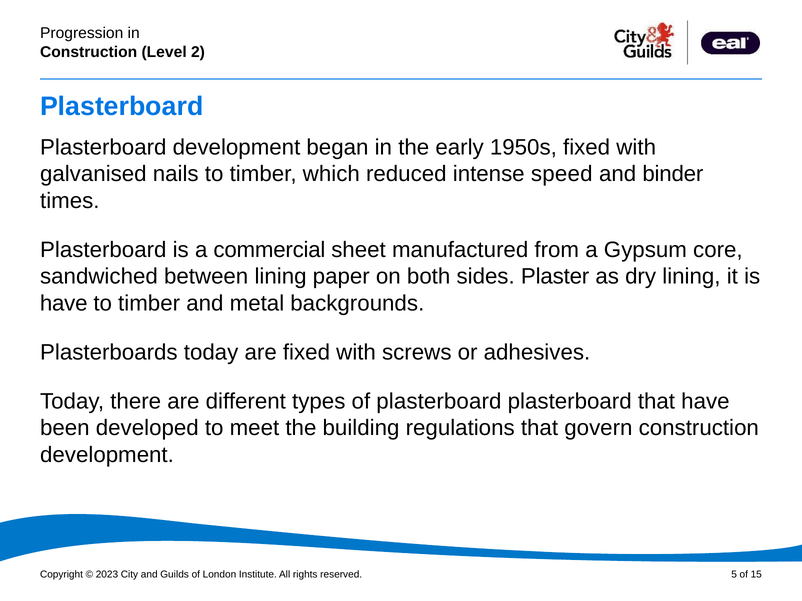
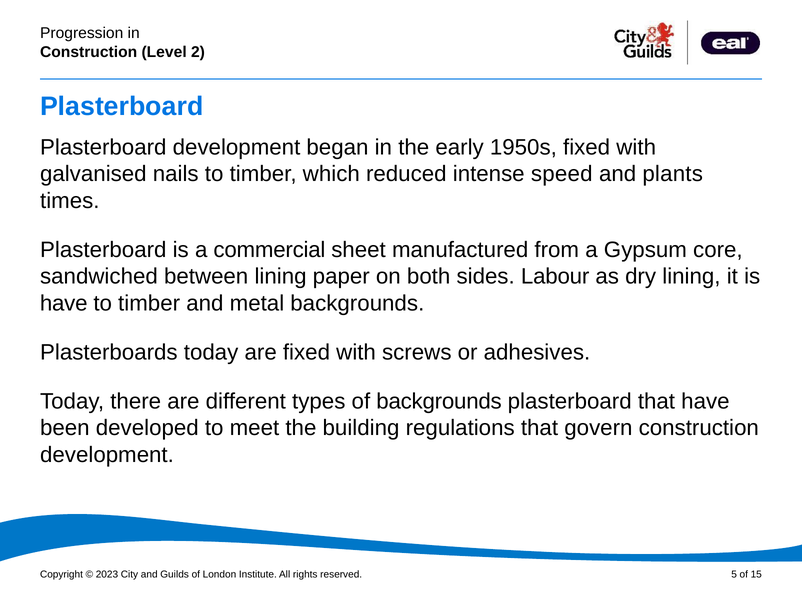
binder: binder -> plants
Plaster: Plaster -> Labour
of plasterboard: plasterboard -> backgrounds
